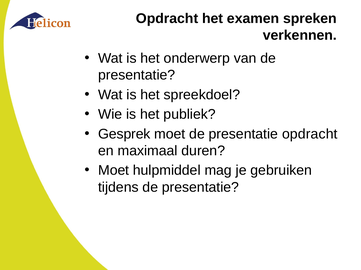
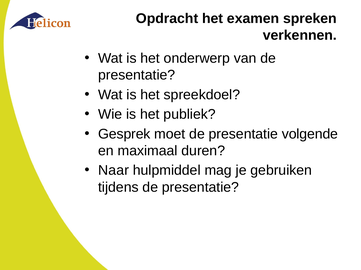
presentatie opdracht: opdracht -> volgende
Moet at (114, 171): Moet -> Naar
